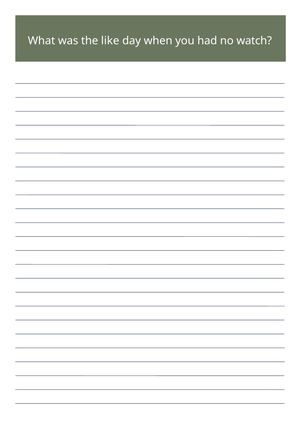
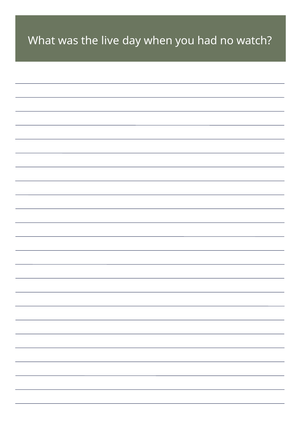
like: like -> live
